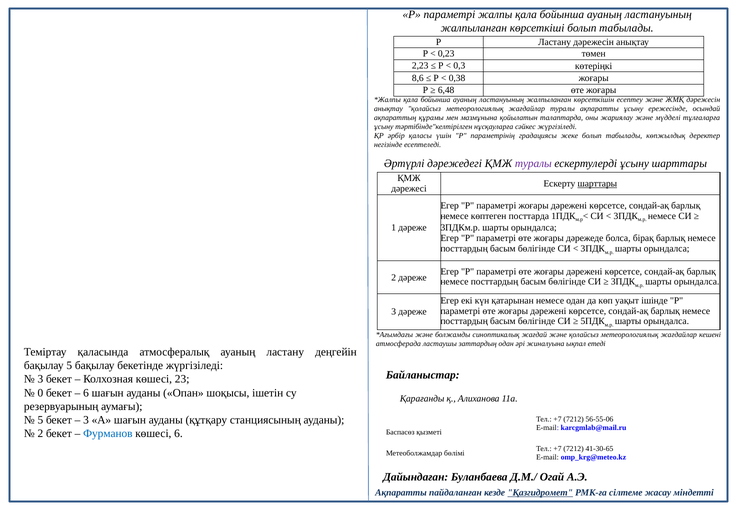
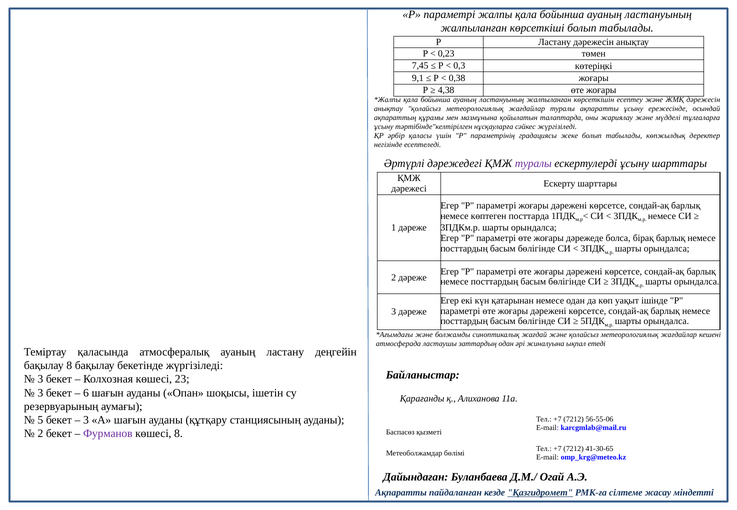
2,23: 2,23 -> 7,45
8,6: 8,6 -> 9,1
6,48: 6,48 -> 4,38
шарттары at (597, 184) underline: present -> none
бақылау 5: 5 -> 8
0 at (40, 393): 0 -> 3
Фурманов colour: blue -> purple
көшесі 6: 6 -> 8
